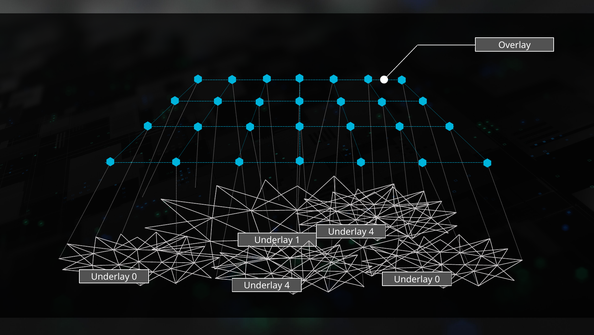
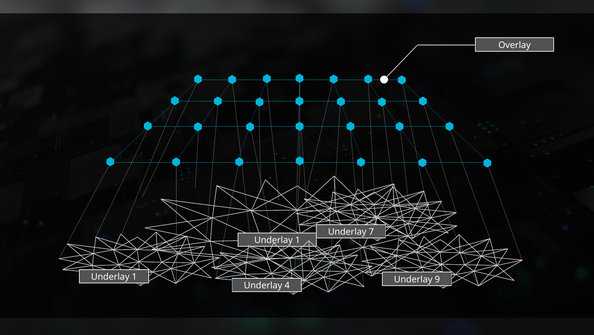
4 at (371, 232): 4 -> 7
0 at (134, 276): 0 -> 1
0 at (437, 279): 0 -> 9
